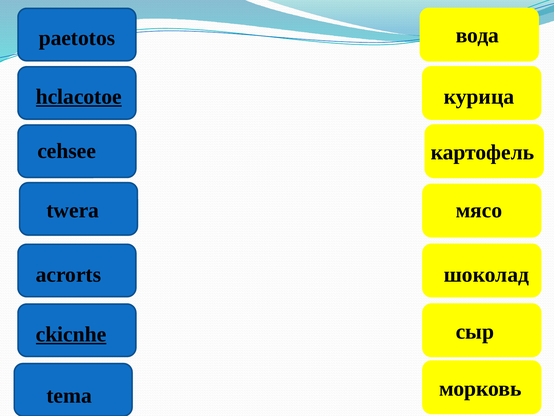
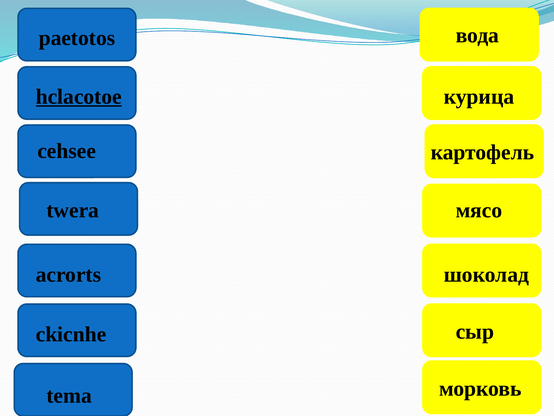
ckicnhe underline: present -> none
